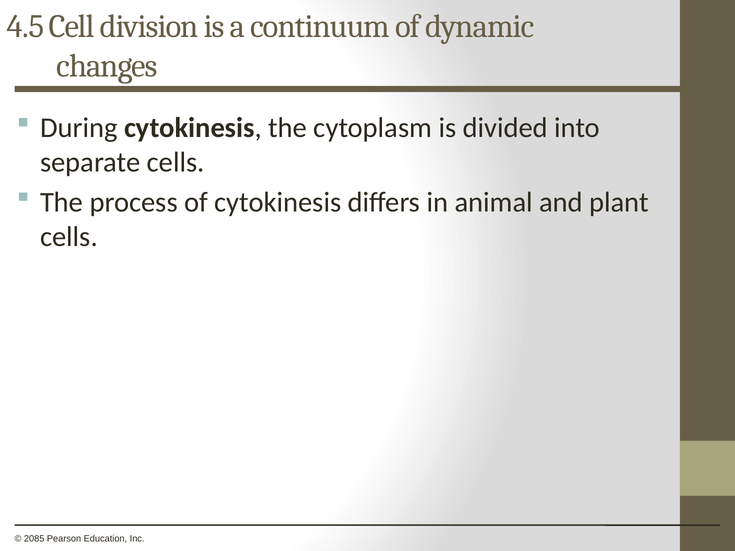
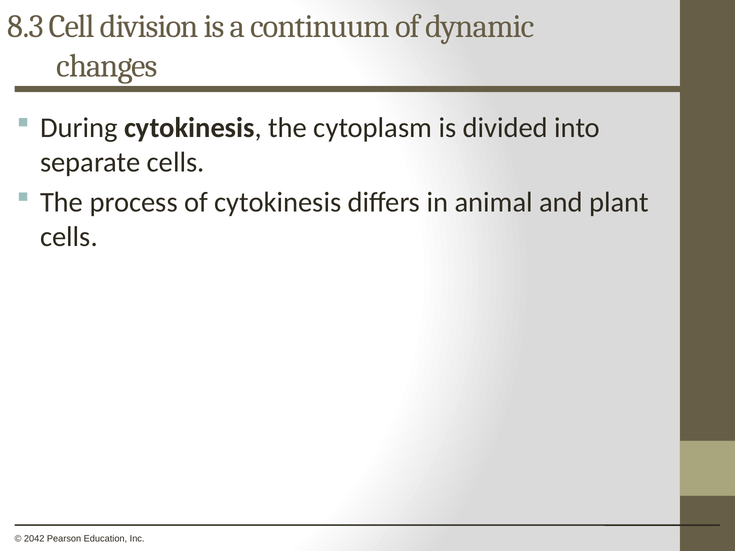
4.5: 4.5 -> 8.3
2085: 2085 -> 2042
